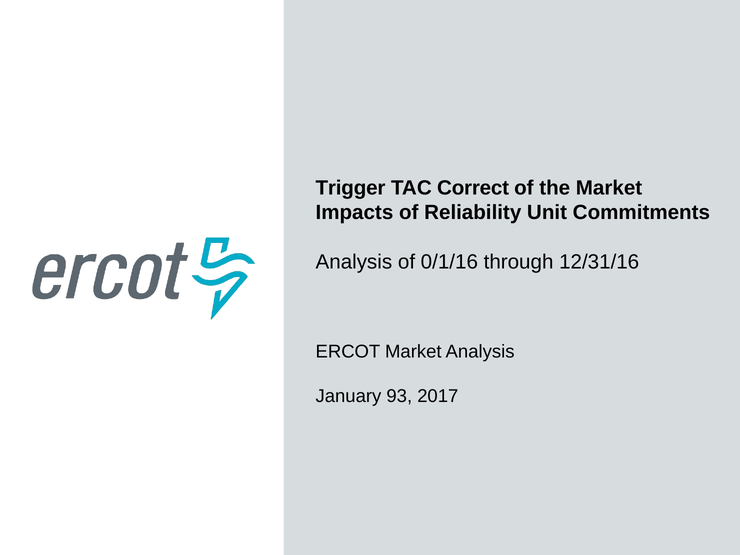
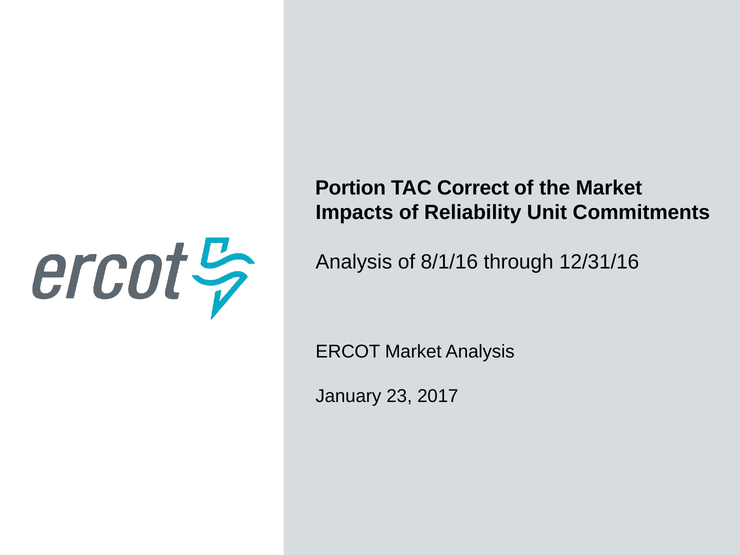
Trigger: Trigger -> Portion
0/1/16: 0/1/16 -> 8/1/16
93: 93 -> 23
